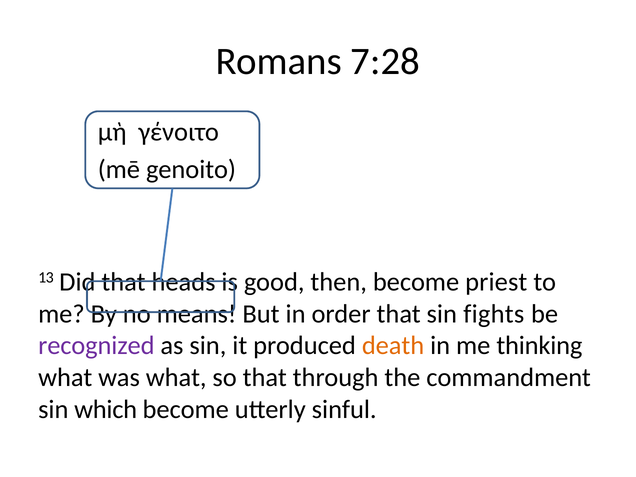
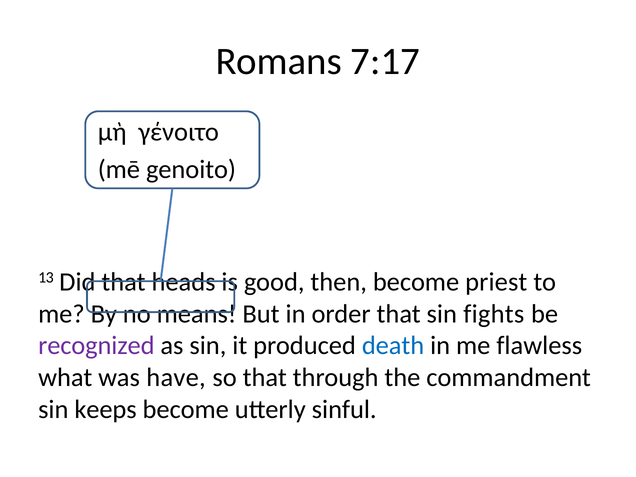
7:28: 7:28 -> 7:17
death colour: orange -> blue
thinking: thinking -> flawless
was what: what -> have
which: which -> keeps
